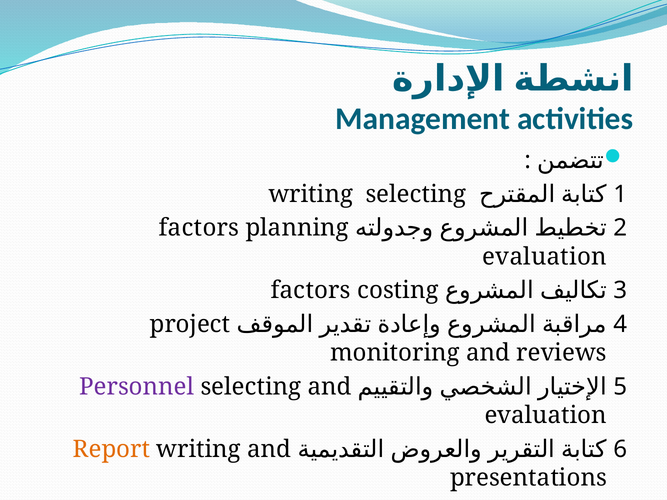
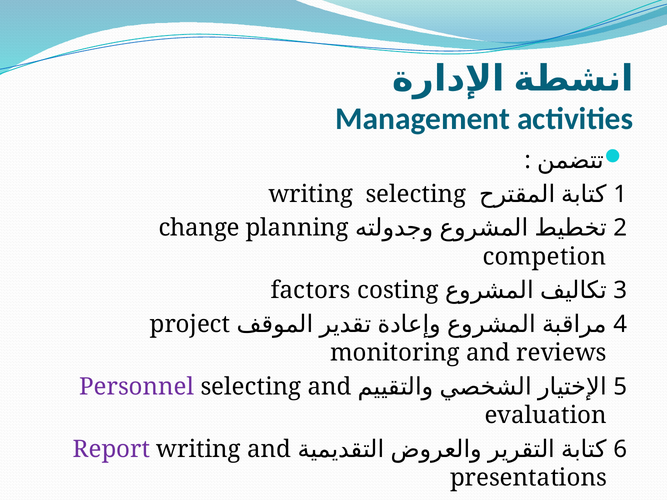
factors at (199, 228): factors -> change
evaluation at (545, 257): evaluation -> competion
Report colour: orange -> purple
